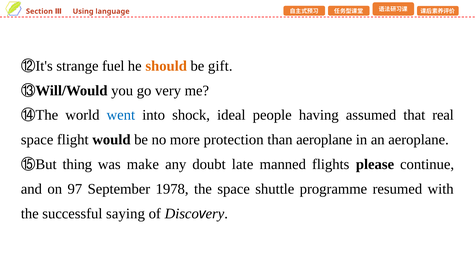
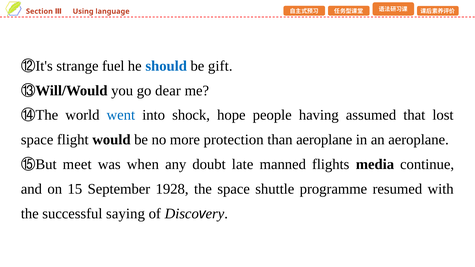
should colour: orange -> blue
very: very -> dear
ideal: ideal -> hope
real: real -> lost
thing: thing -> meet
make: make -> when
please: please -> media
97: 97 -> 15
1978: 1978 -> 1928
